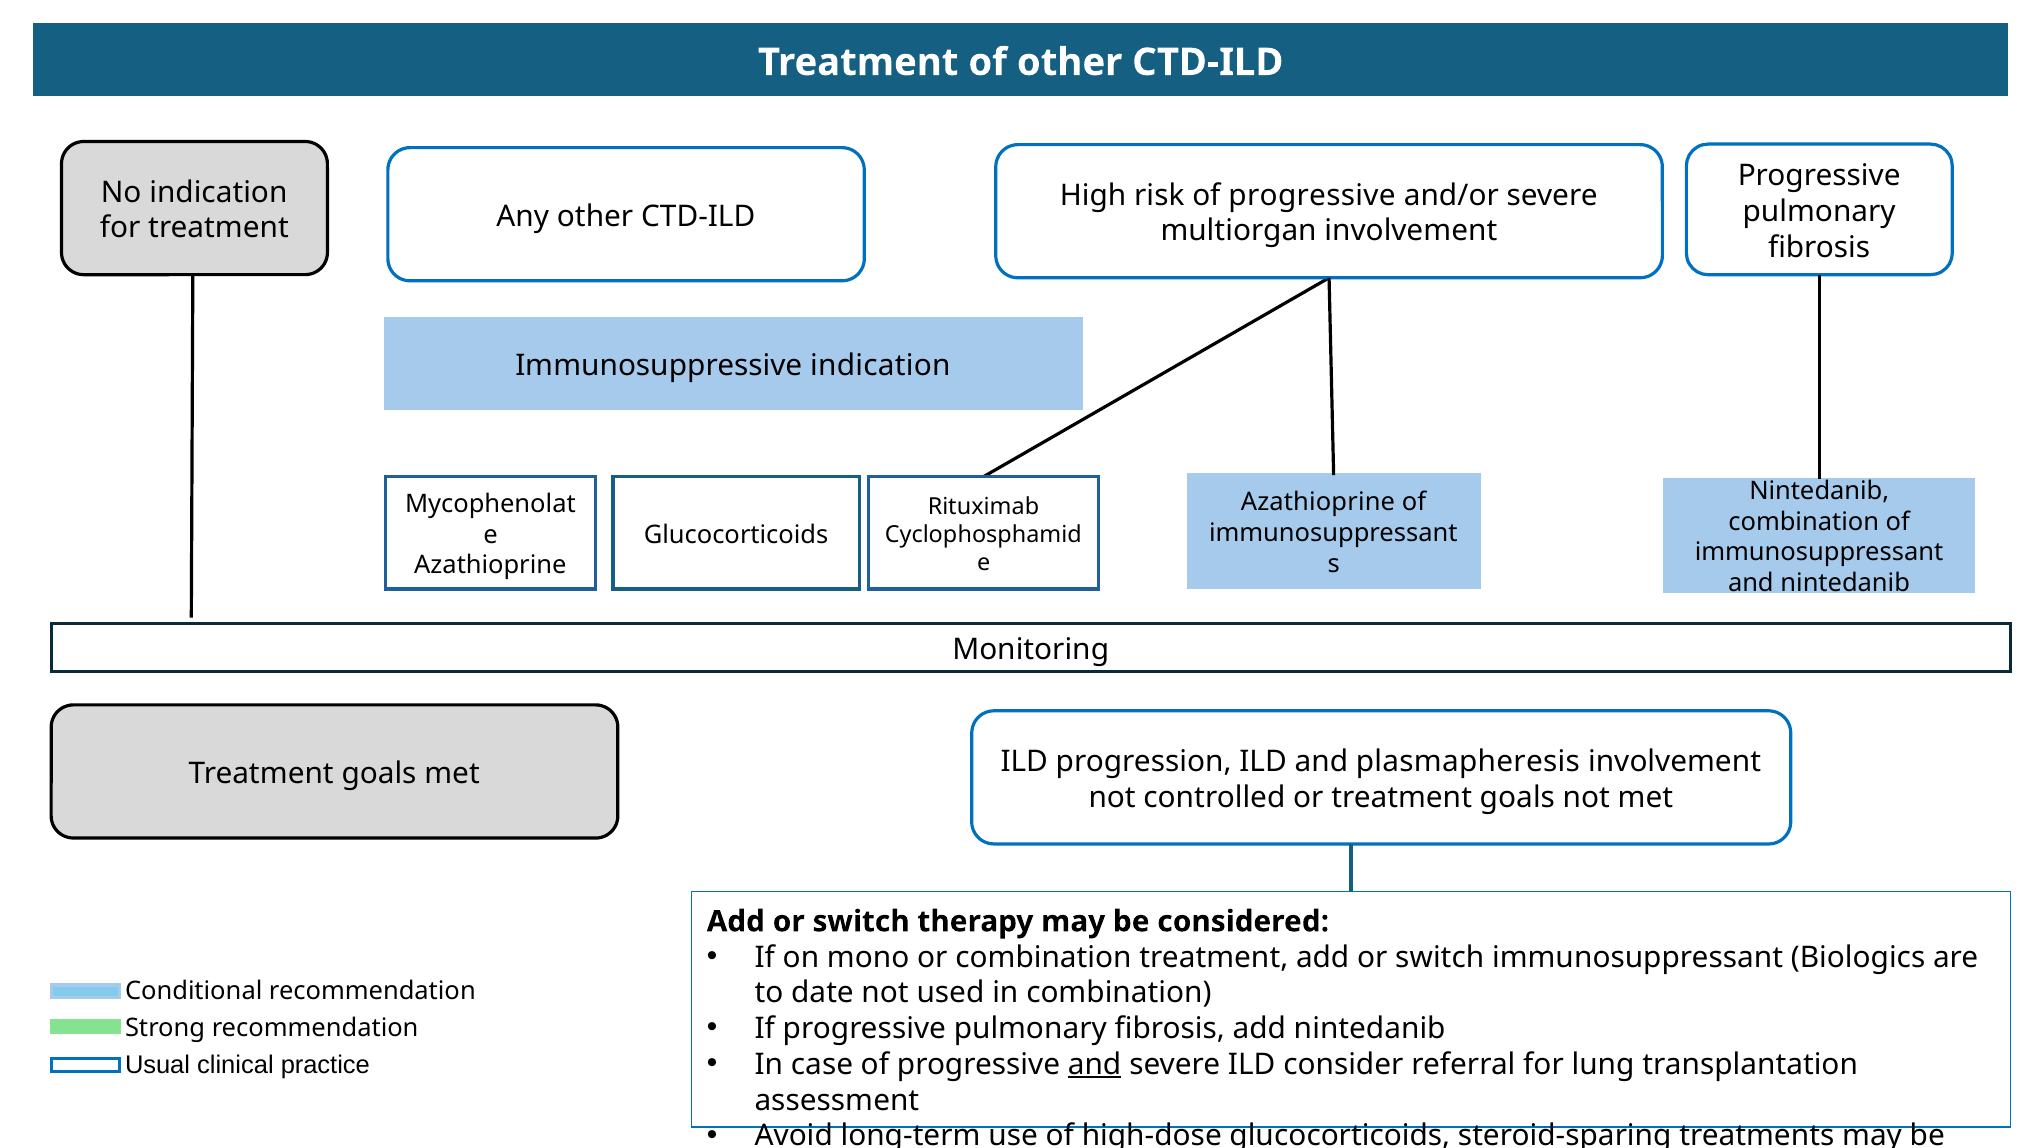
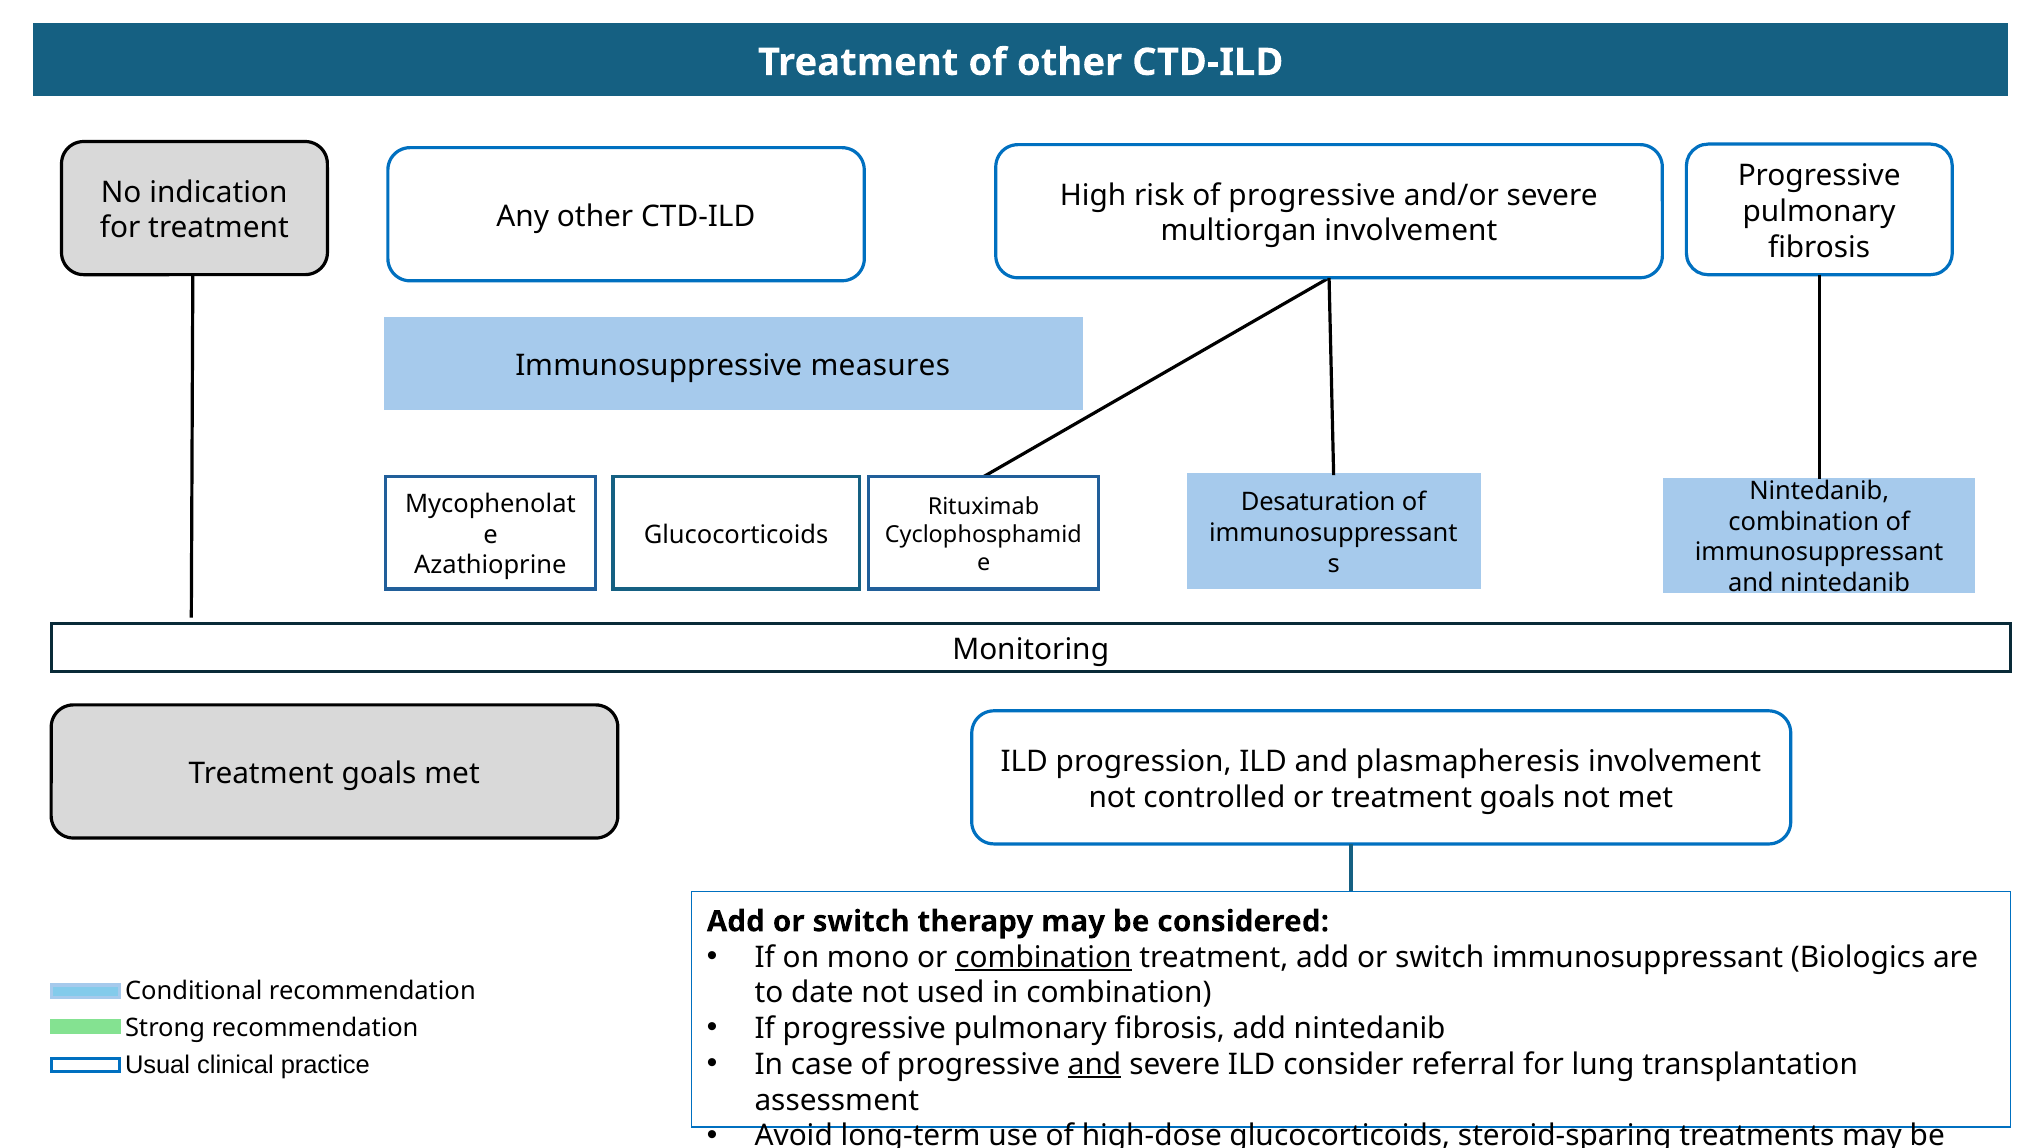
Immunosuppressive indication: indication -> measures
Azathioprine at (1318, 503): Azathioprine -> Desaturation
combination at (1043, 958) underline: none -> present
